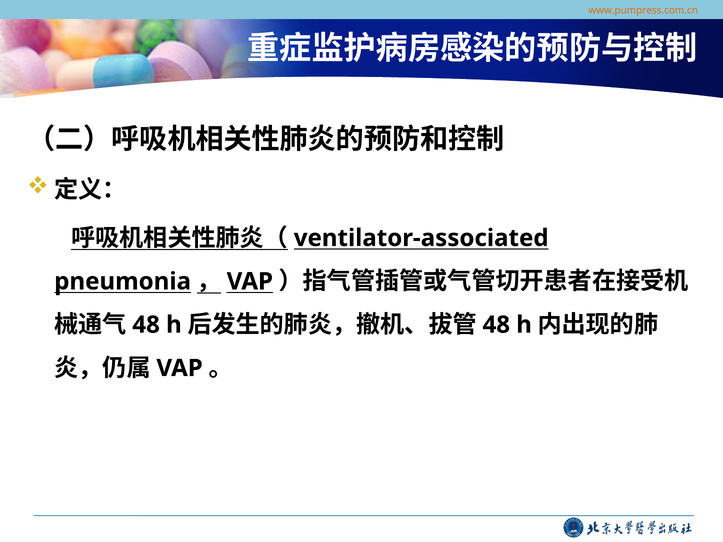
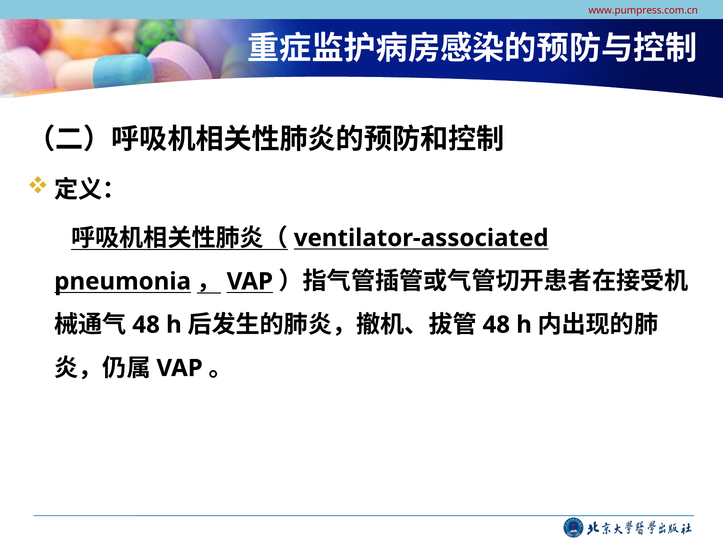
www.pumpress.com.cn colour: orange -> red
